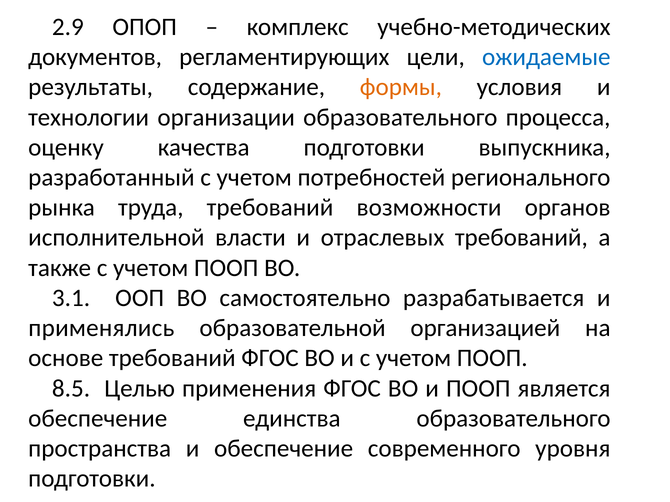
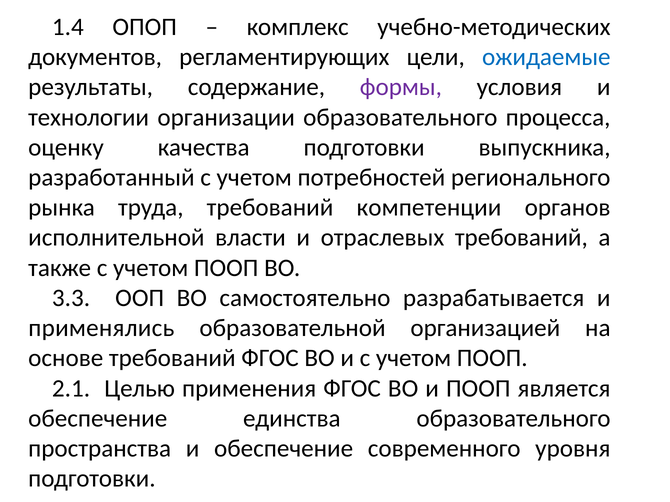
2.9: 2.9 -> 1.4
формы colour: orange -> purple
возможности: возможности -> компетенции
3.1: 3.1 -> 3.3
8.5: 8.5 -> 2.1
